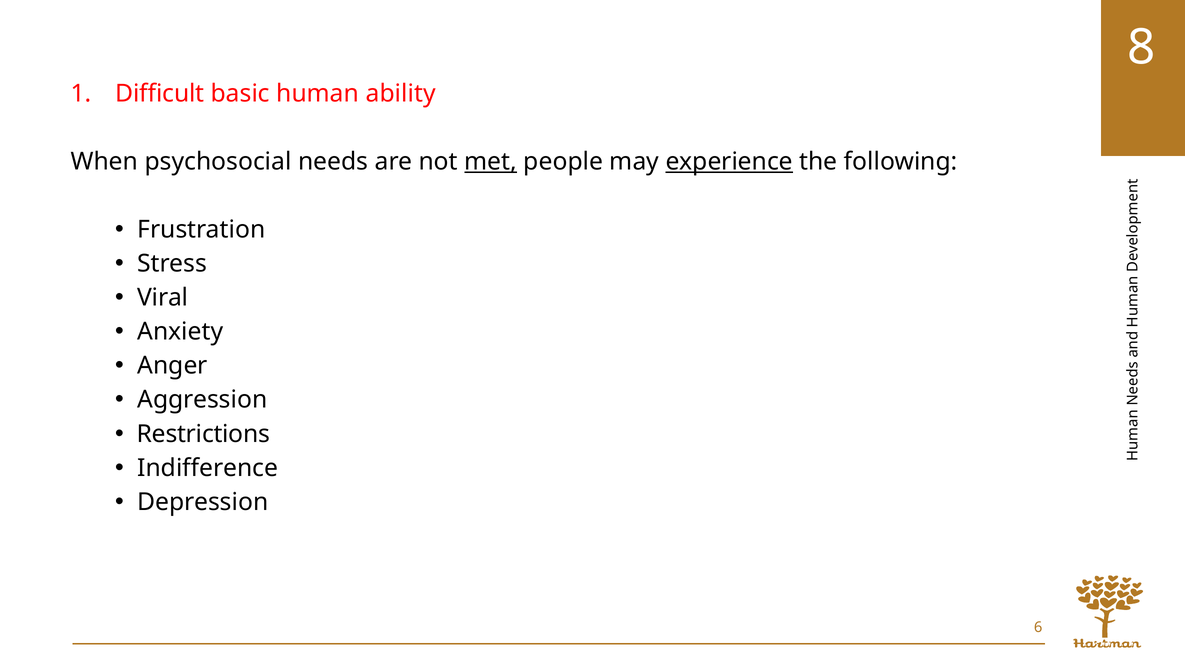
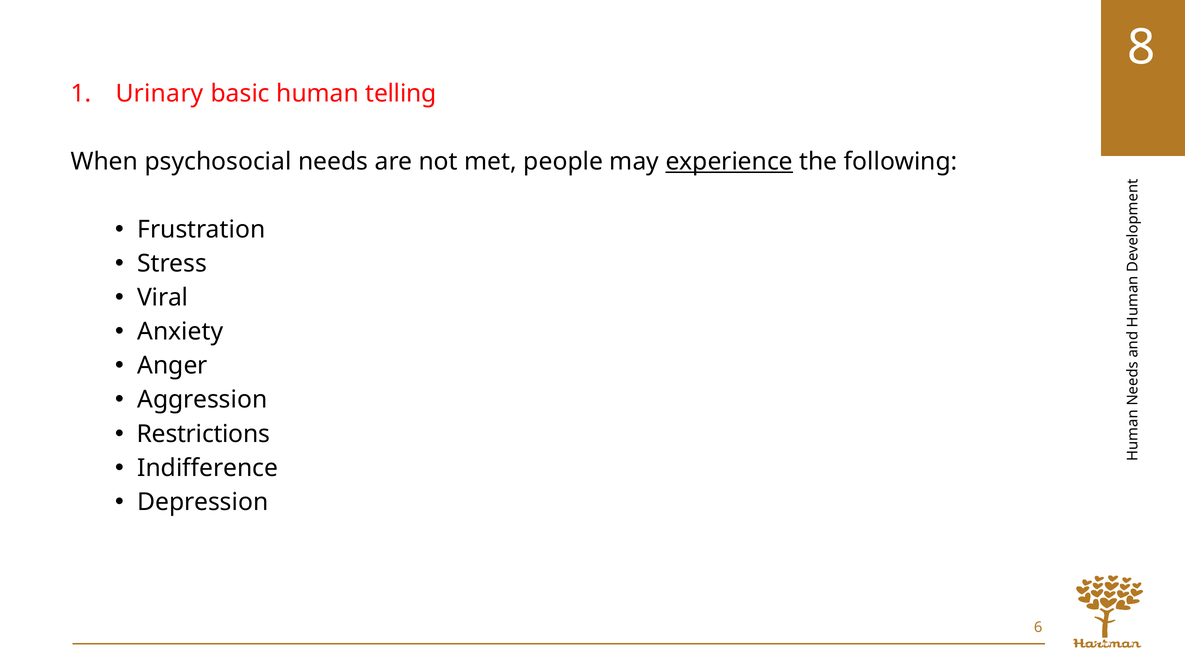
Difficult: Difficult -> Urinary
ability: ability -> telling
met underline: present -> none
